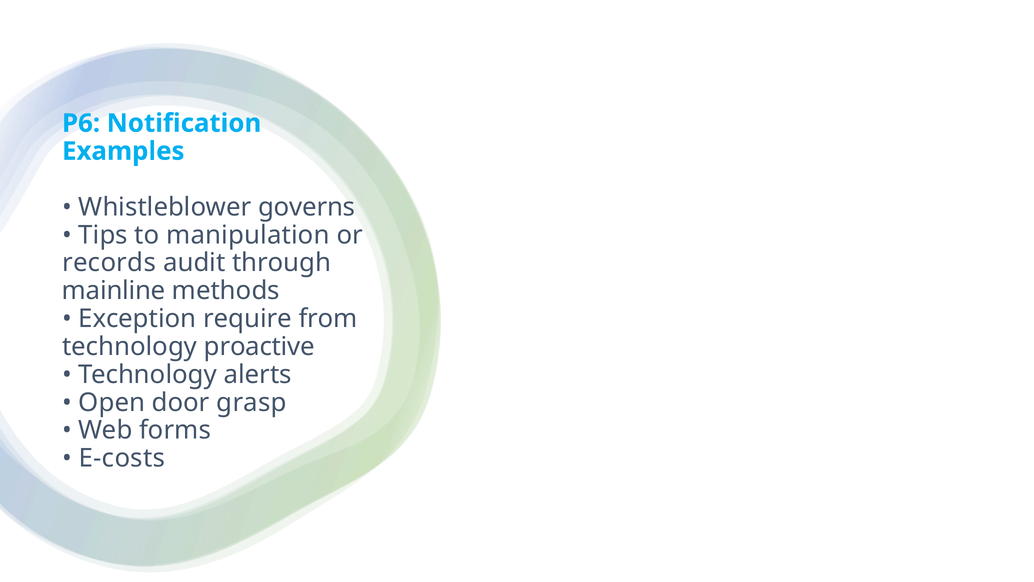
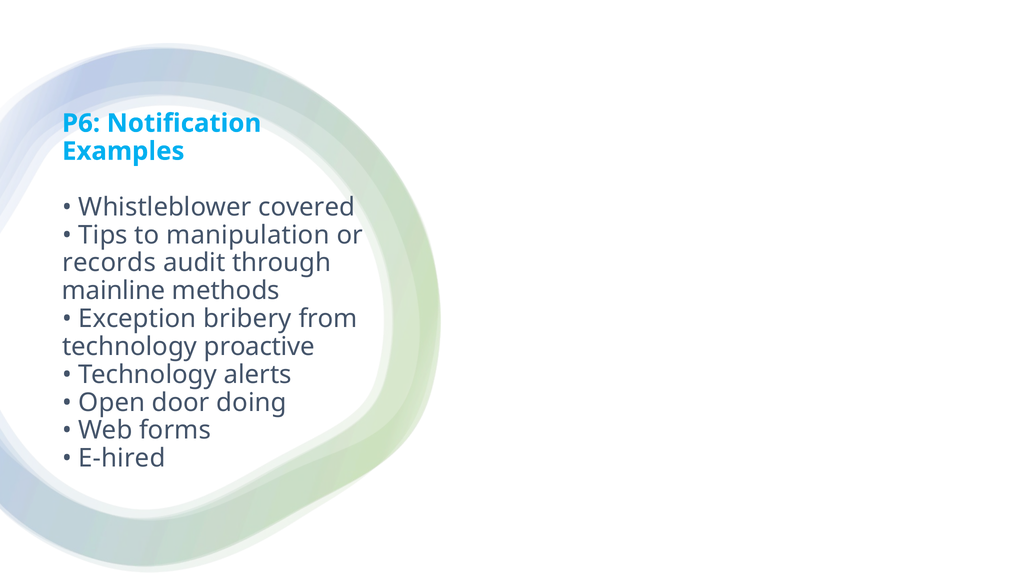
governs: governs -> covered
require: require -> bribery
grasp: grasp -> doing
E-costs: E-costs -> E-hired
